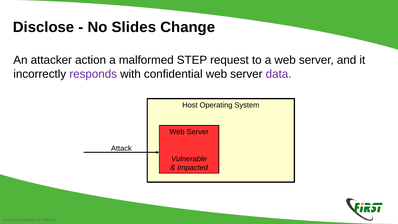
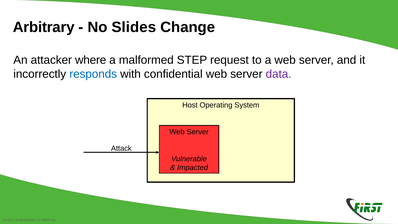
Disclose: Disclose -> Arbitrary
action: action -> where
responds colour: purple -> blue
